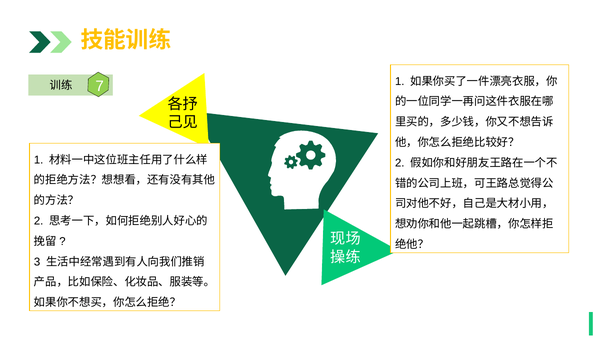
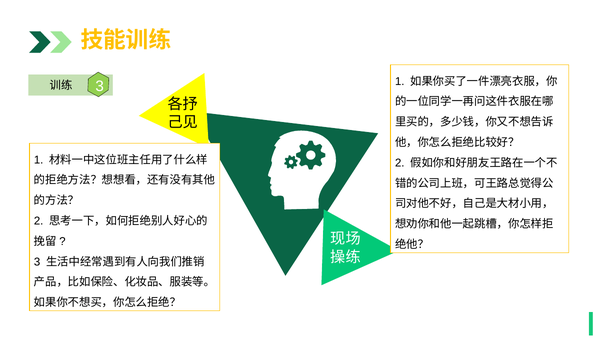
7 at (100, 86): 7 -> 3
